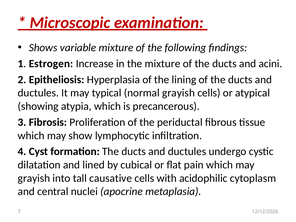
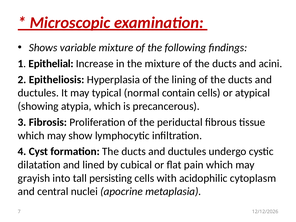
Estrogen: Estrogen -> Epithelial
normal grayish: grayish -> contain
causative: causative -> persisting
